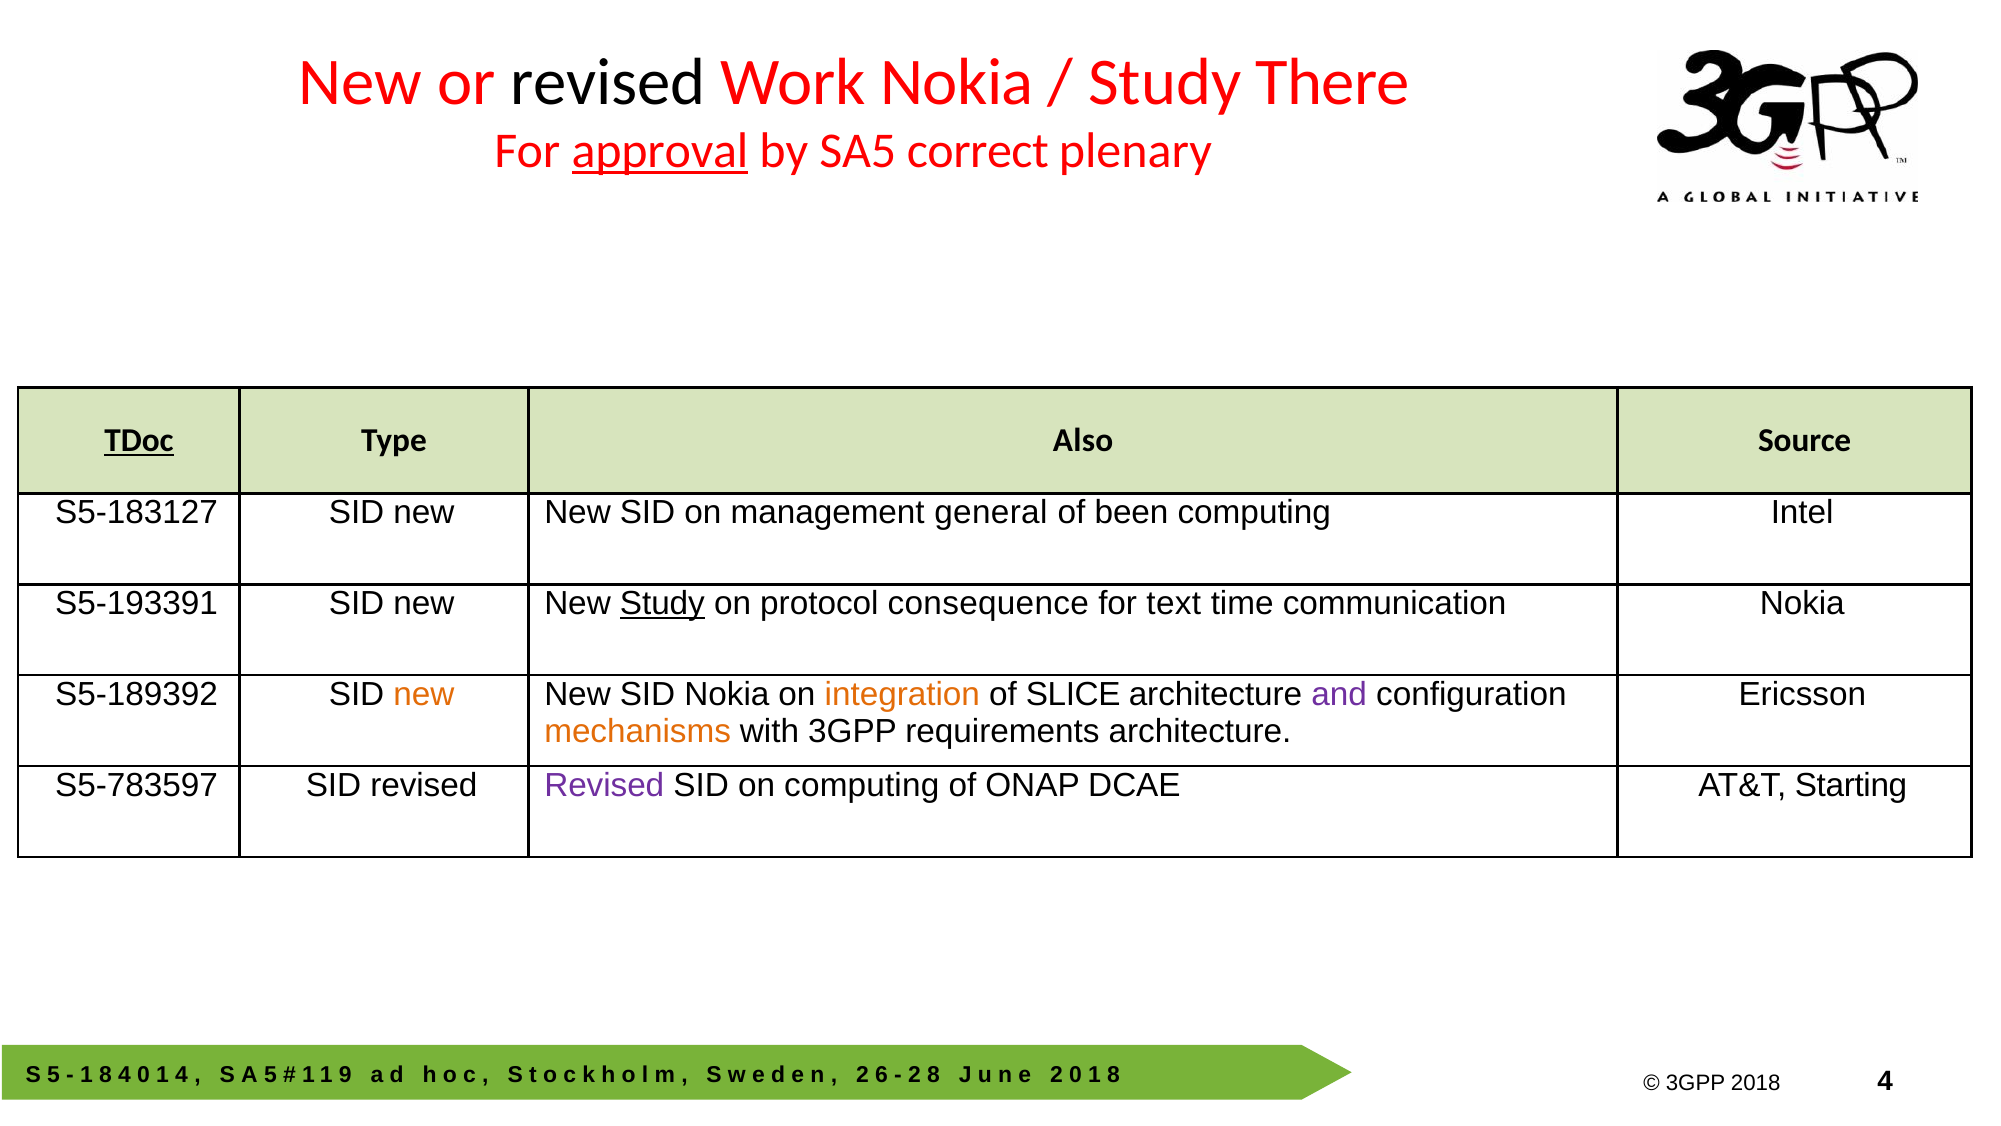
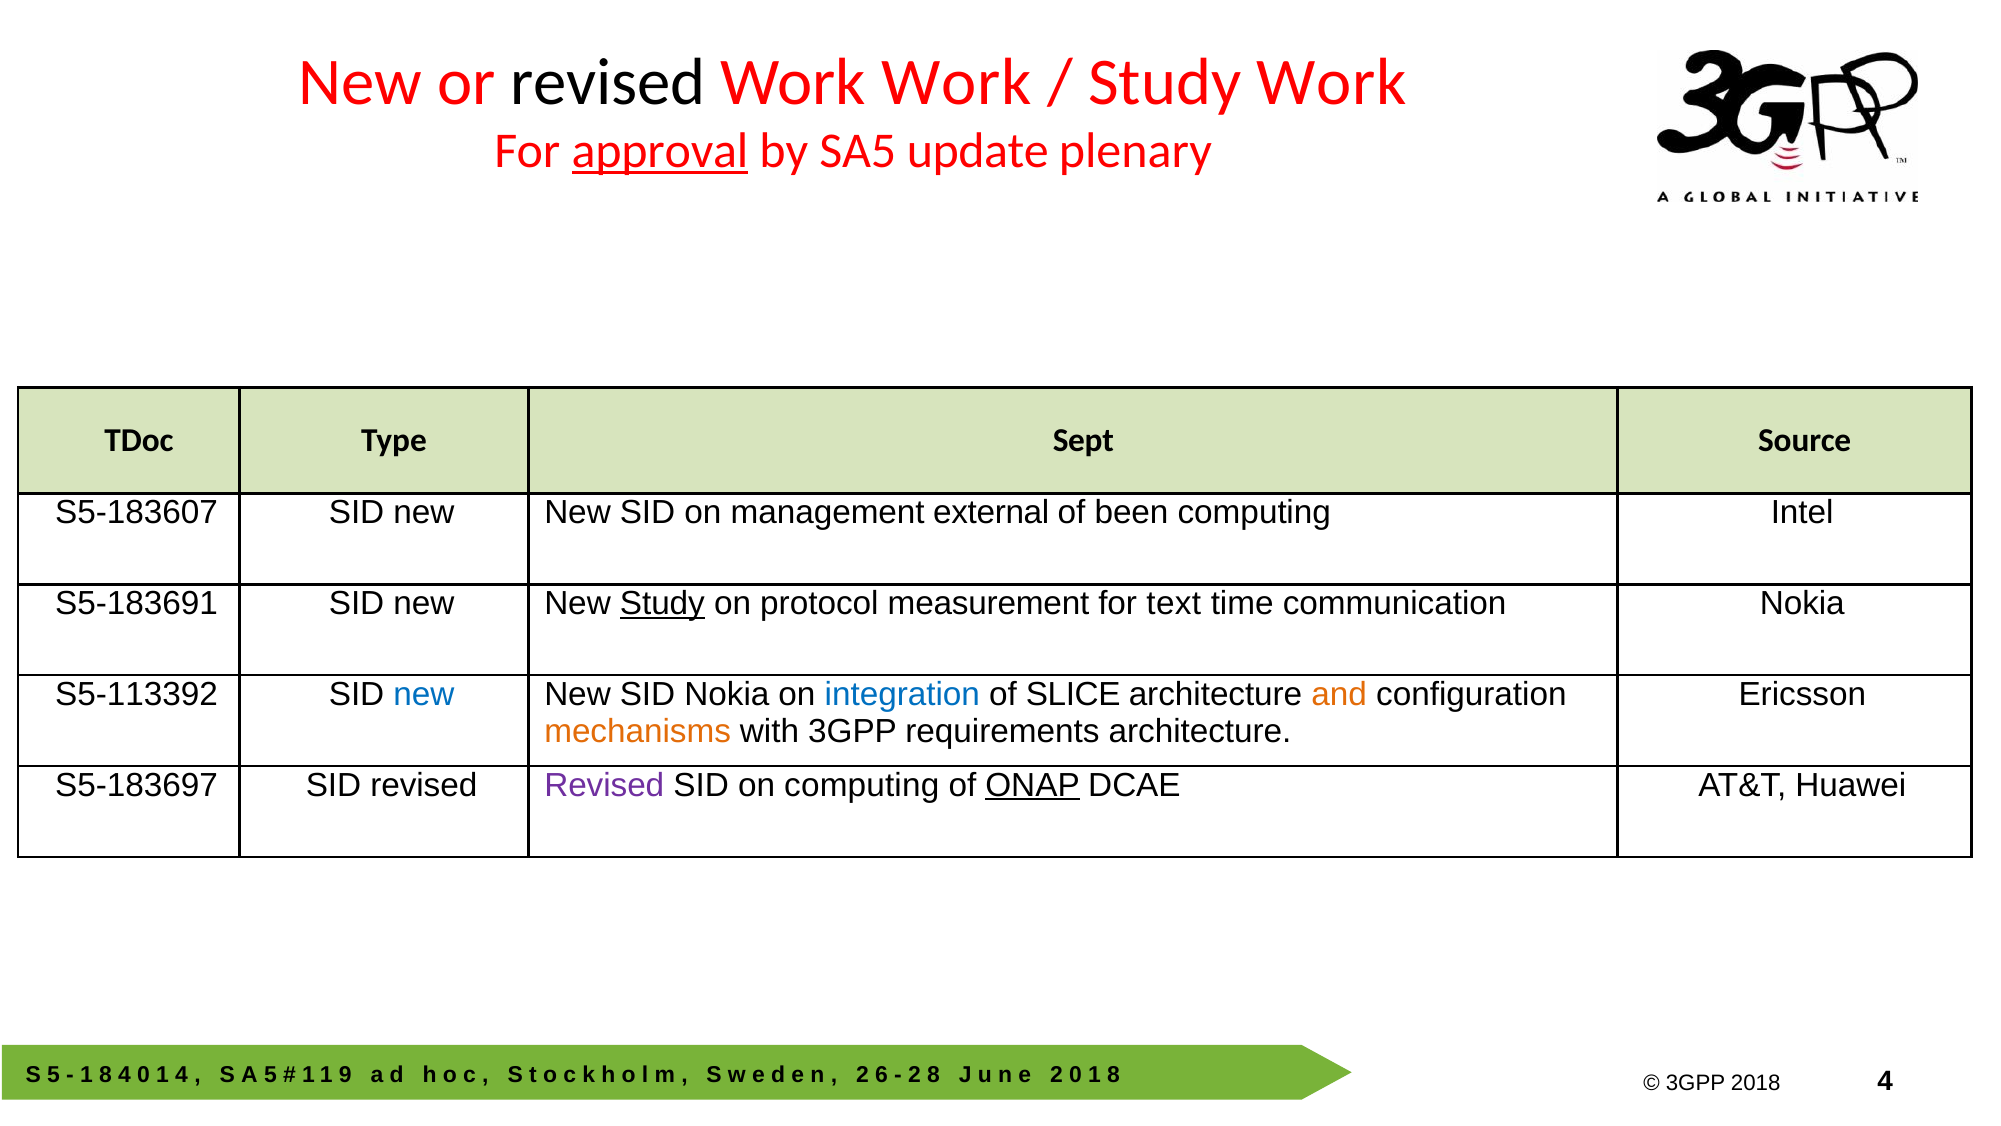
Work Nokia: Nokia -> Work
Study There: There -> Work
correct: correct -> update
TDoc underline: present -> none
Also: Also -> Sept
S5-183127: S5-183127 -> S5-183607
general: general -> external
S5-193391: S5-193391 -> S5-183691
consequence: consequence -> measurement
S5-189392: S5-189392 -> S5-113392
new at (424, 694) colour: orange -> blue
integration colour: orange -> blue
and colour: purple -> orange
S5-783597: S5-783597 -> S5-183697
ONAP underline: none -> present
Starting: Starting -> Huawei
